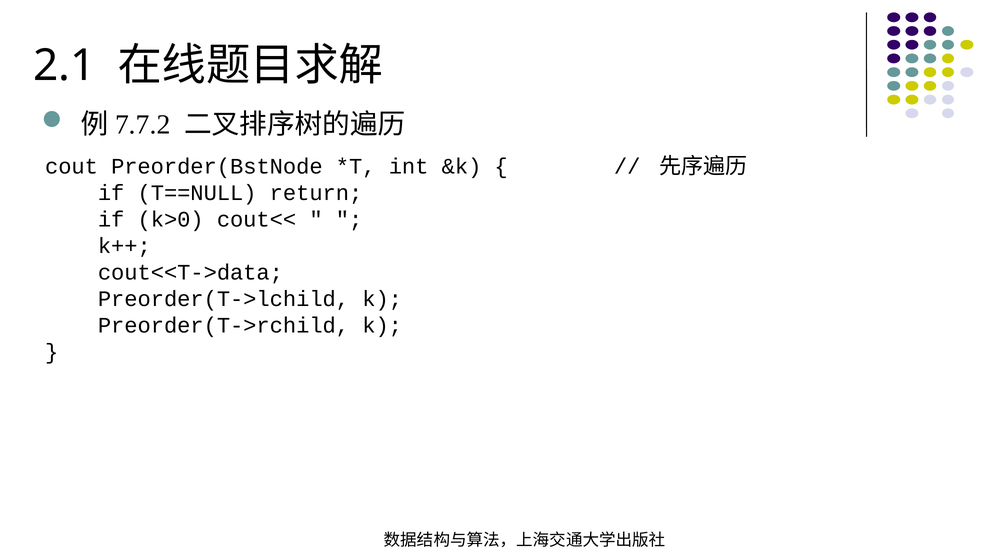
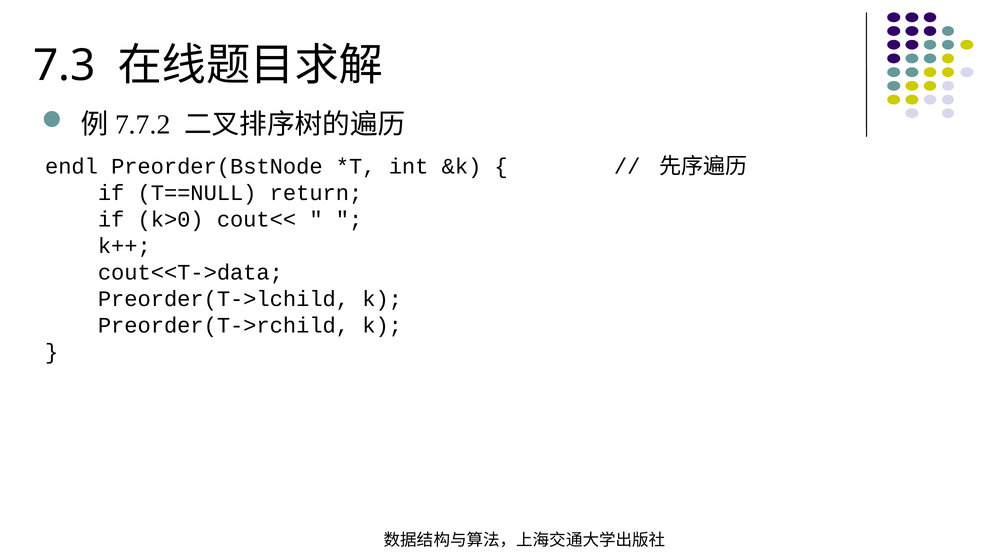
2.1: 2.1 -> 7.3
cout: cout -> endl
